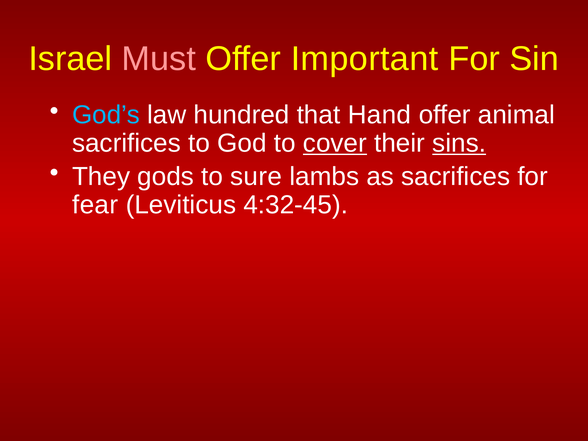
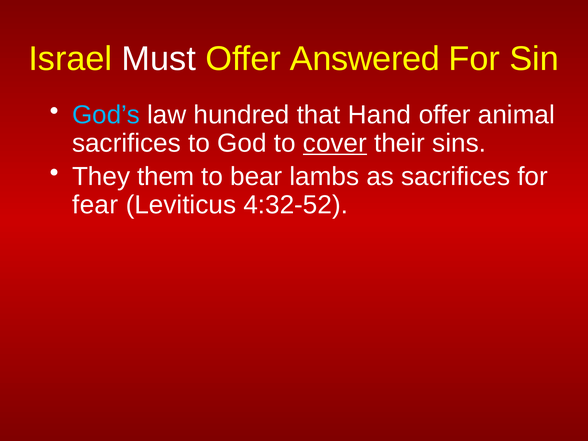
Must colour: pink -> white
Important: Important -> Answered
sins underline: present -> none
gods: gods -> them
sure: sure -> bear
4:32-45: 4:32-45 -> 4:32-52
